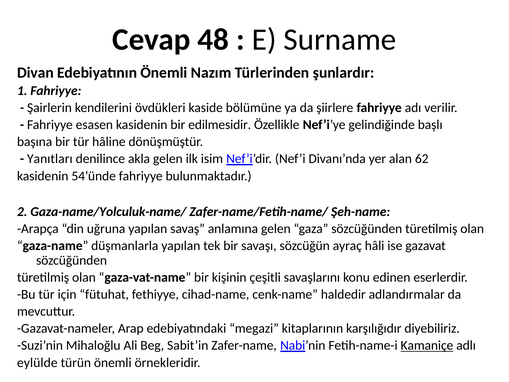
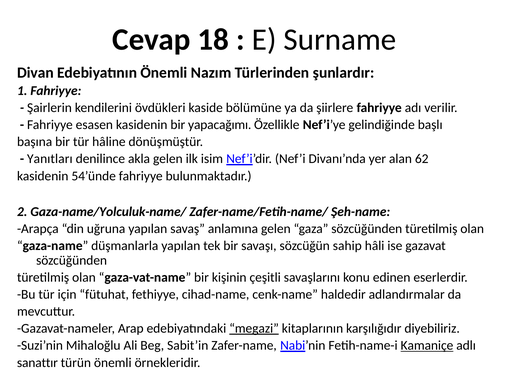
48: 48 -> 18
edilmesidir: edilmesidir -> yapacağımı
ayraç: ayraç -> sahip
megazi underline: none -> present
eylülde: eylülde -> sanattır
